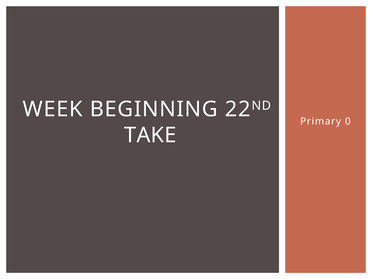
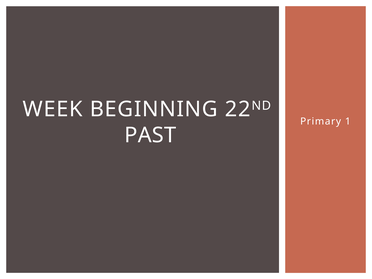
0: 0 -> 1
TAKE: TAKE -> PAST
